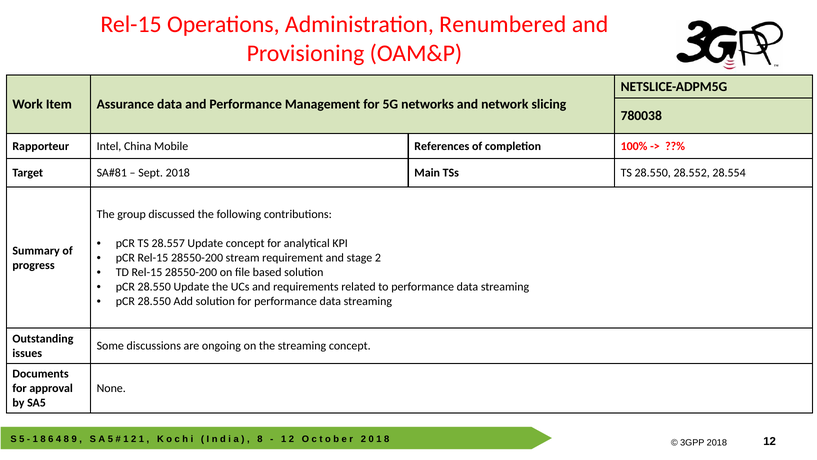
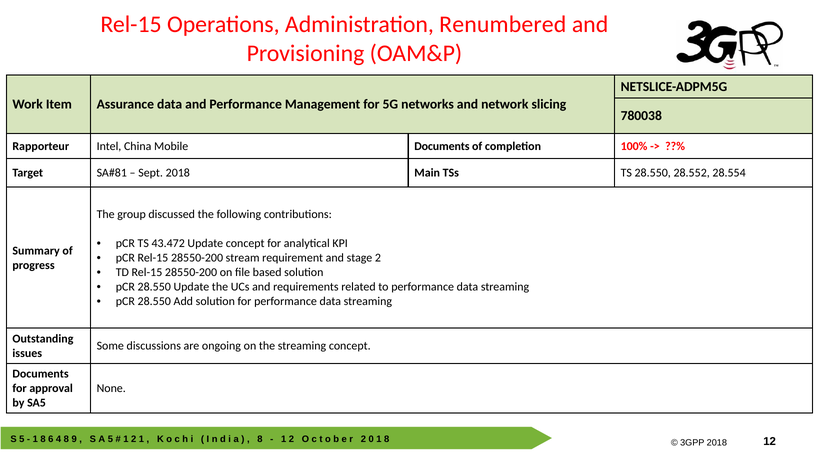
Mobile References: References -> Documents
28.557: 28.557 -> 43.472
